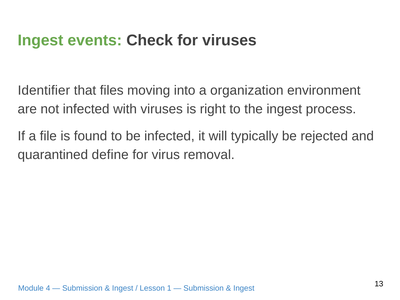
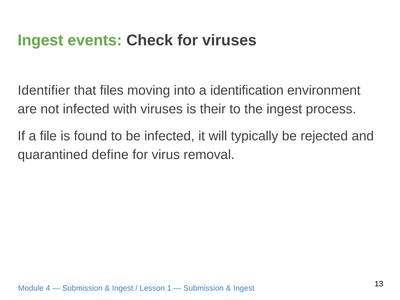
organization: organization -> identification
right: right -> their
